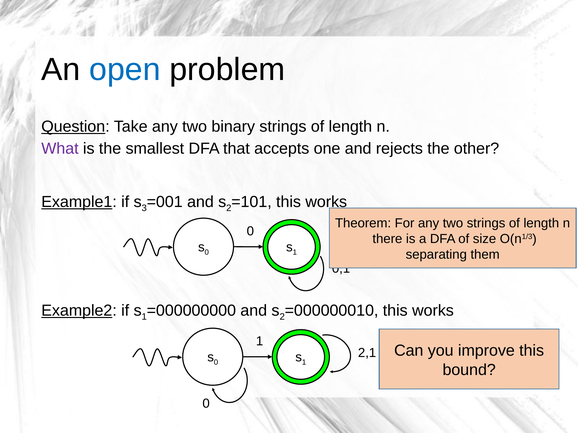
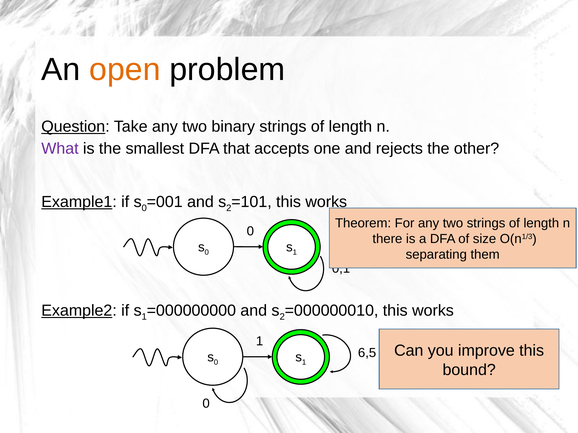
open colour: blue -> orange
3 at (144, 208): 3 -> 0
2,1: 2,1 -> 6,5
